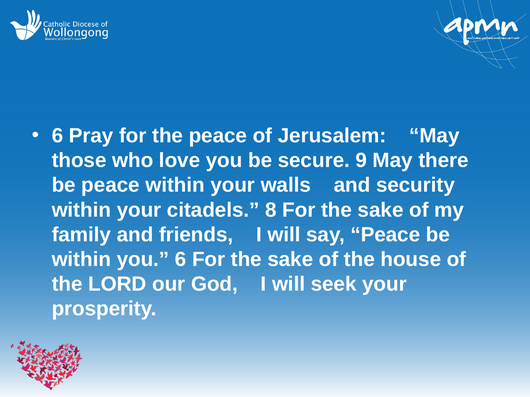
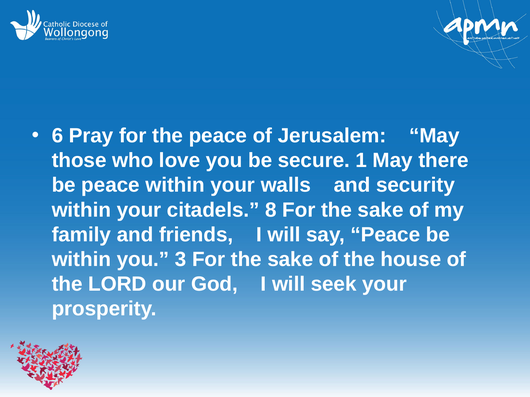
9: 9 -> 1
you 6: 6 -> 3
